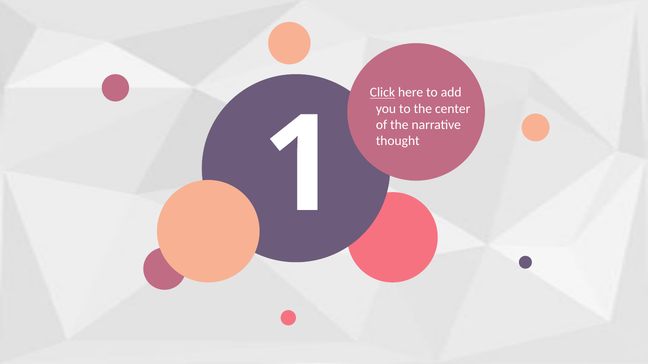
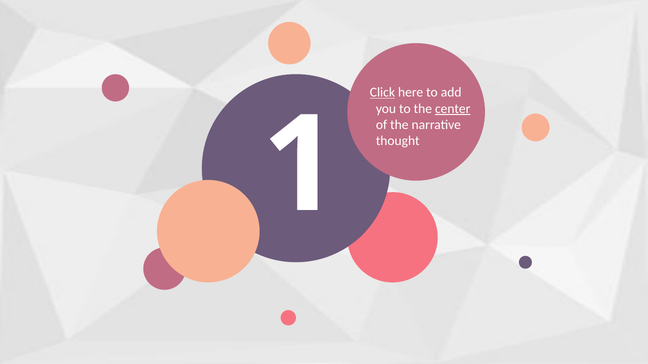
center underline: none -> present
